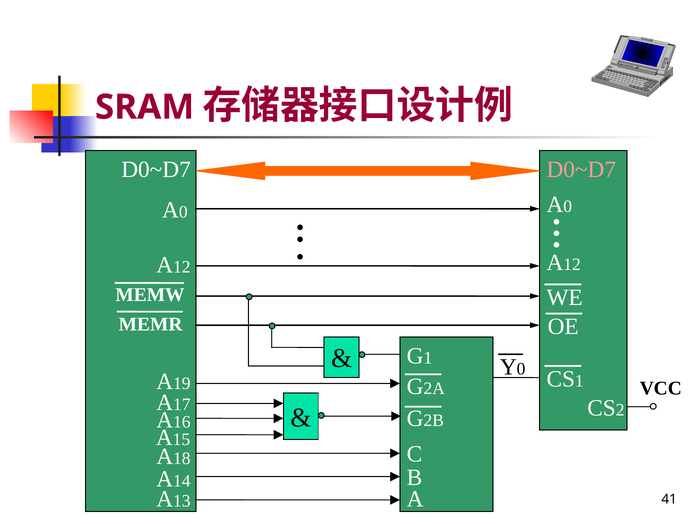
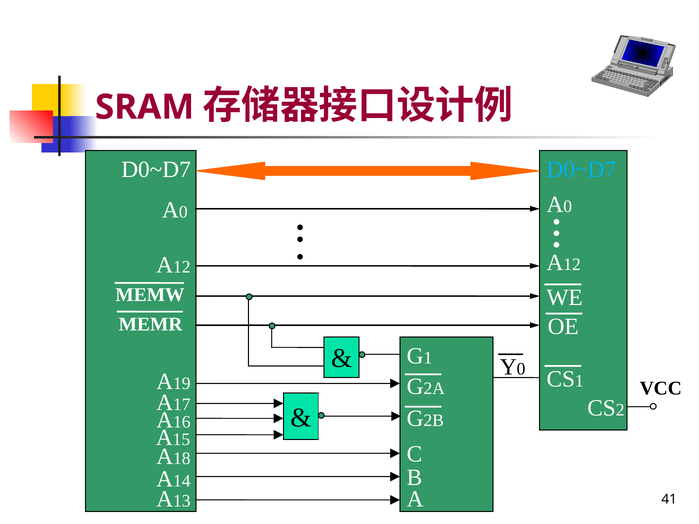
D0~D7 at (581, 170) colour: pink -> light blue
